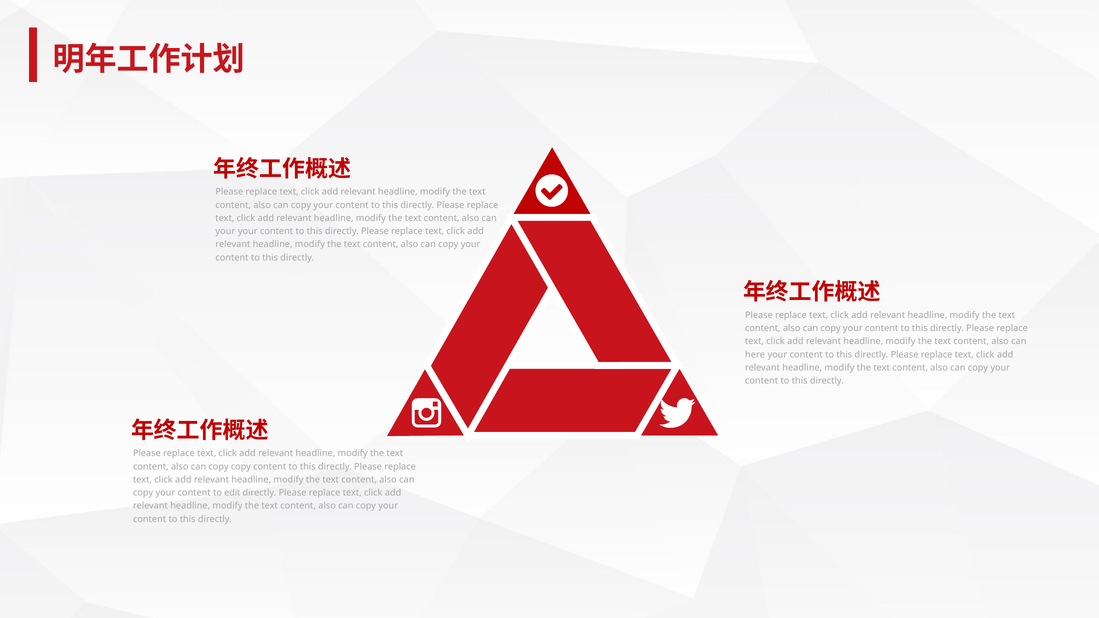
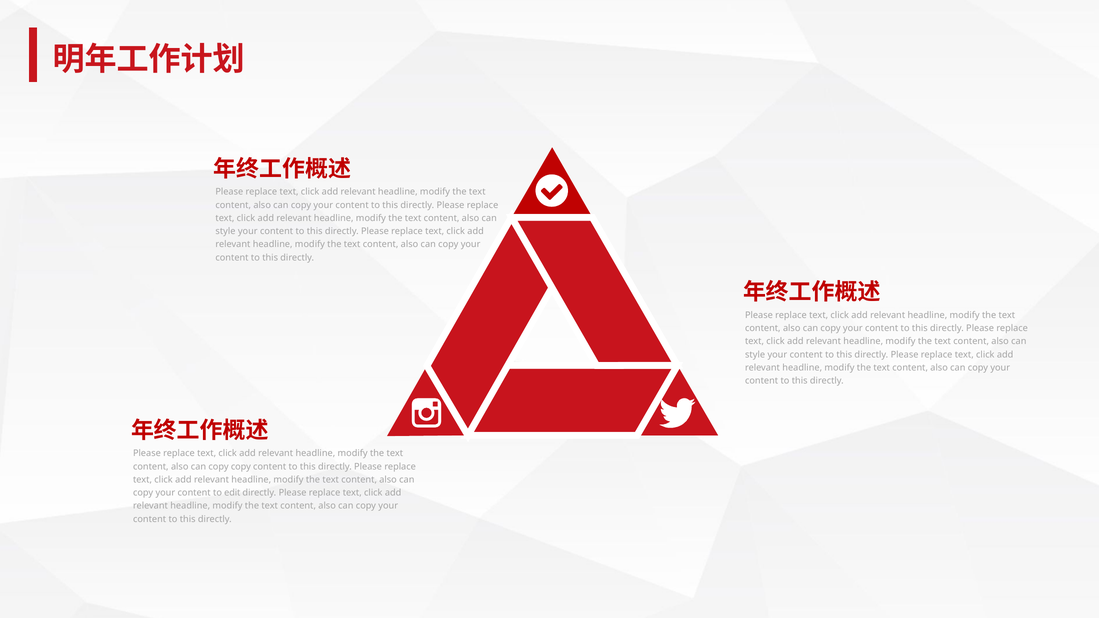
your at (225, 231): your -> style
here at (755, 355): here -> style
